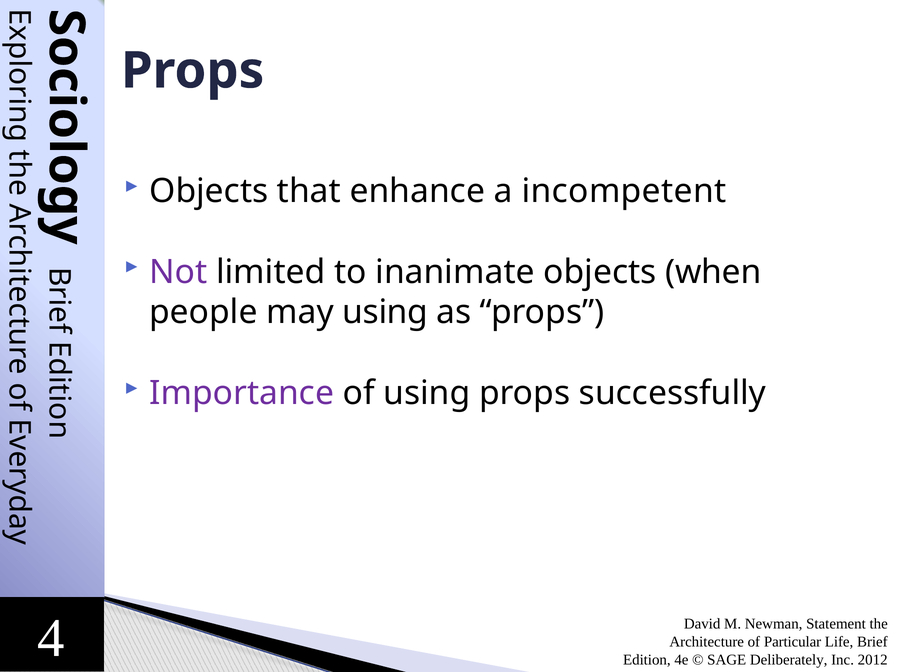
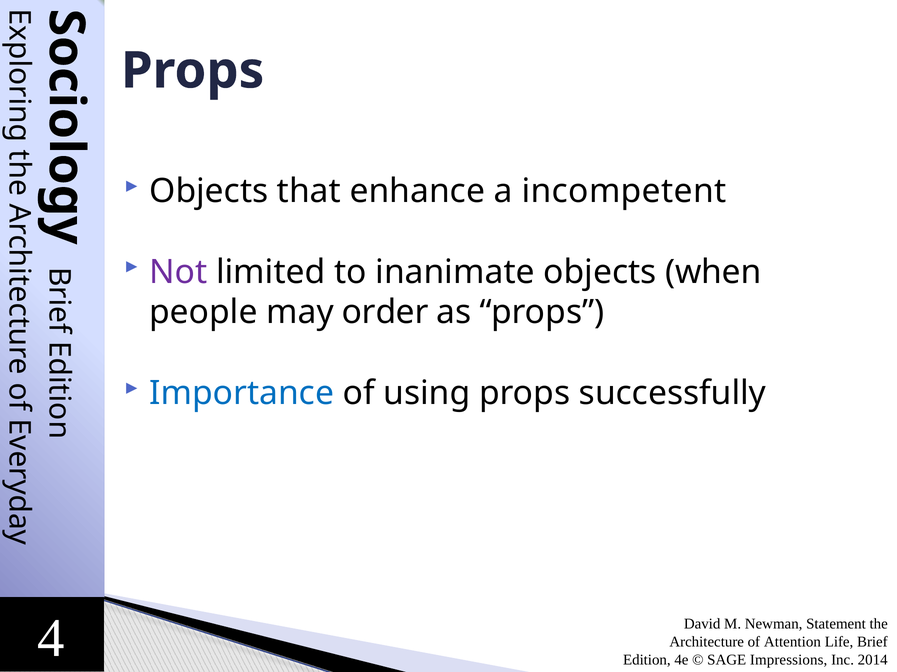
may using: using -> order
Importance colour: purple -> blue
Particular: Particular -> Attention
Deliberately: Deliberately -> Impressions
2012: 2012 -> 2014
